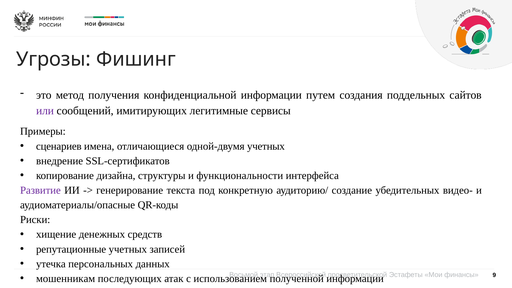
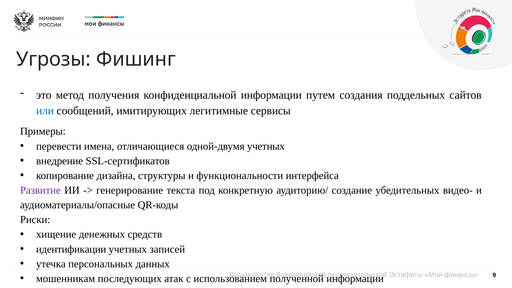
или colour: purple -> blue
сценариев: сценариев -> перевести
репутационные: репутационные -> идентификации
